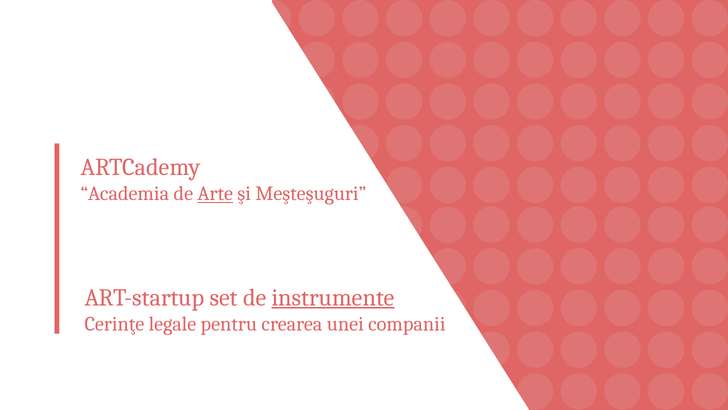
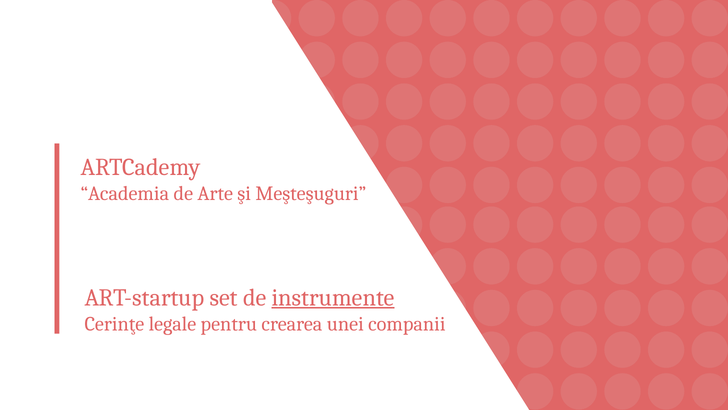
Arte underline: present -> none
